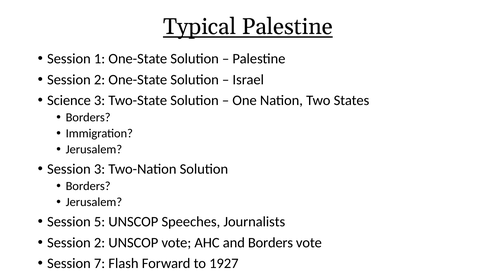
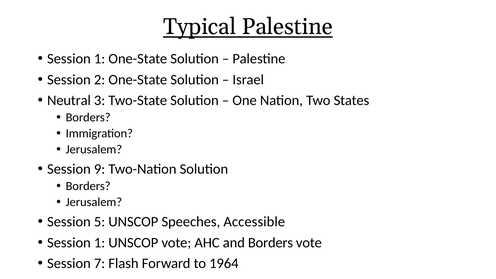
Science: Science -> Neutral
Session 3: 3 -> 9
Journalists: Journalists -> Accessible
2 at (100, 243): 2 -> 1
1927: 1927 -> 1964
